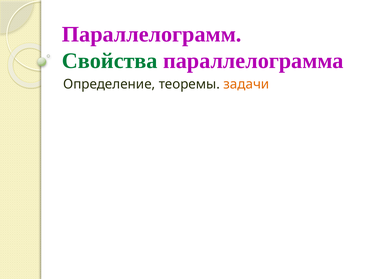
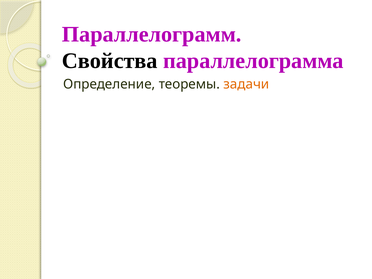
Свойства colour: green -> black
